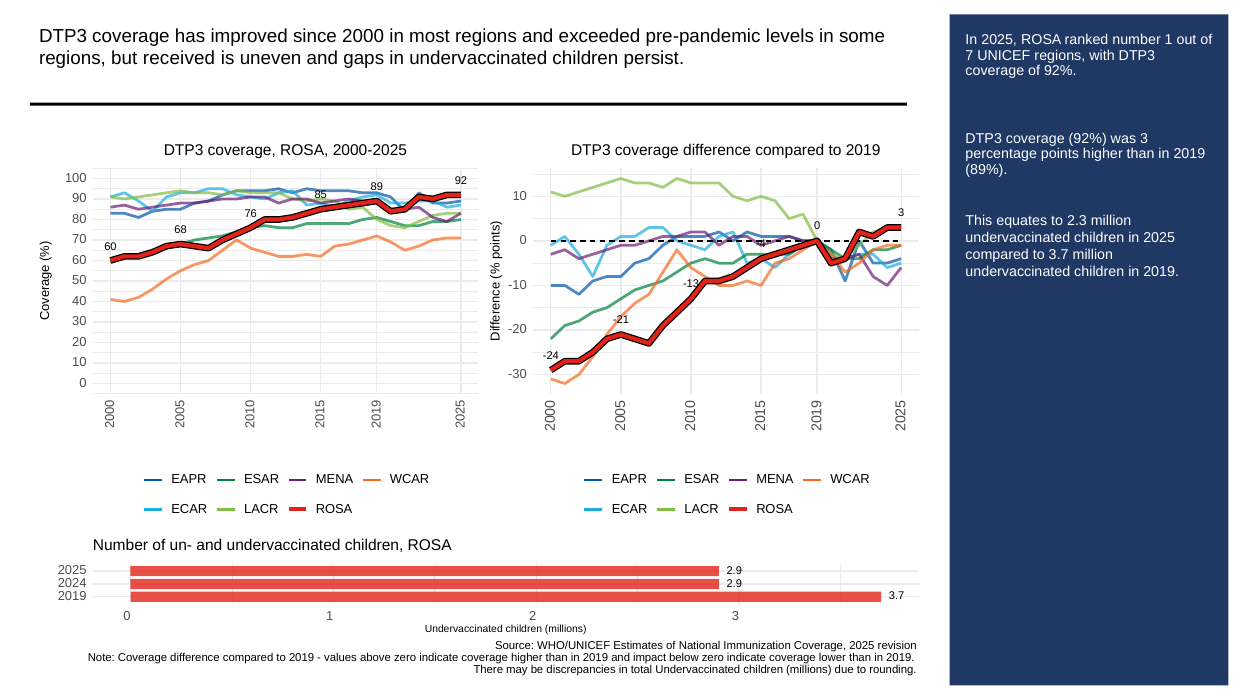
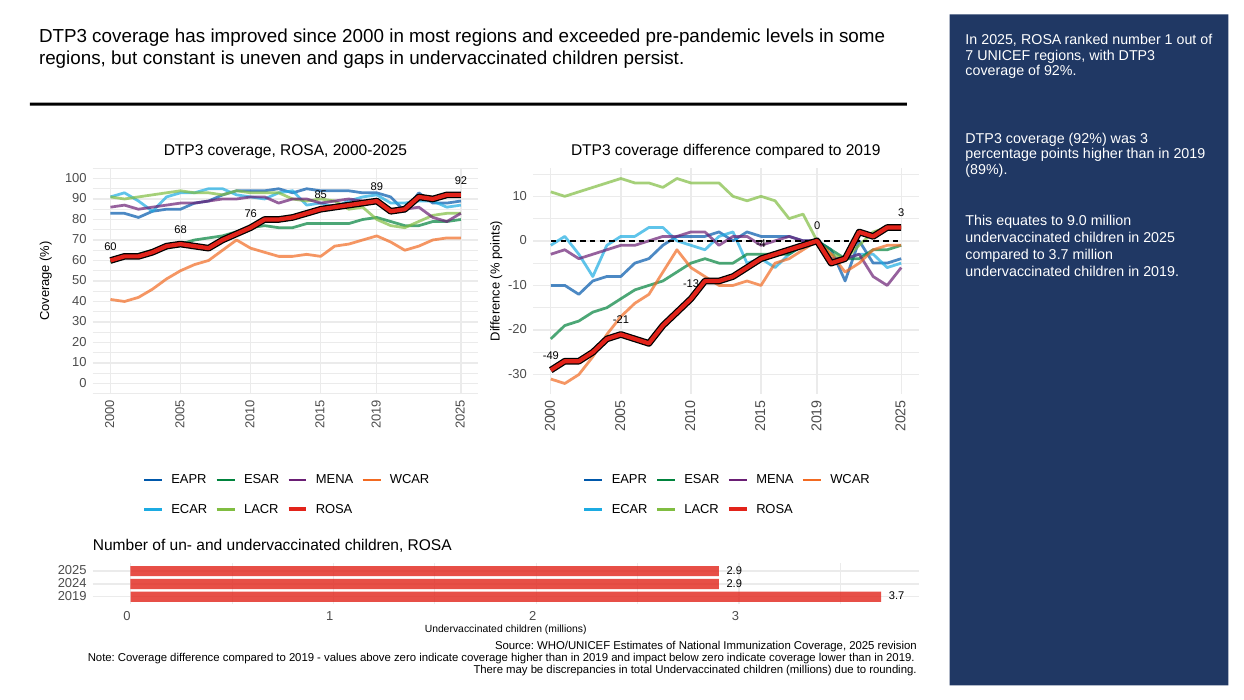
received: received -> constant
2.3: 2.3 -> 9.0
-24: -24 -> -49
